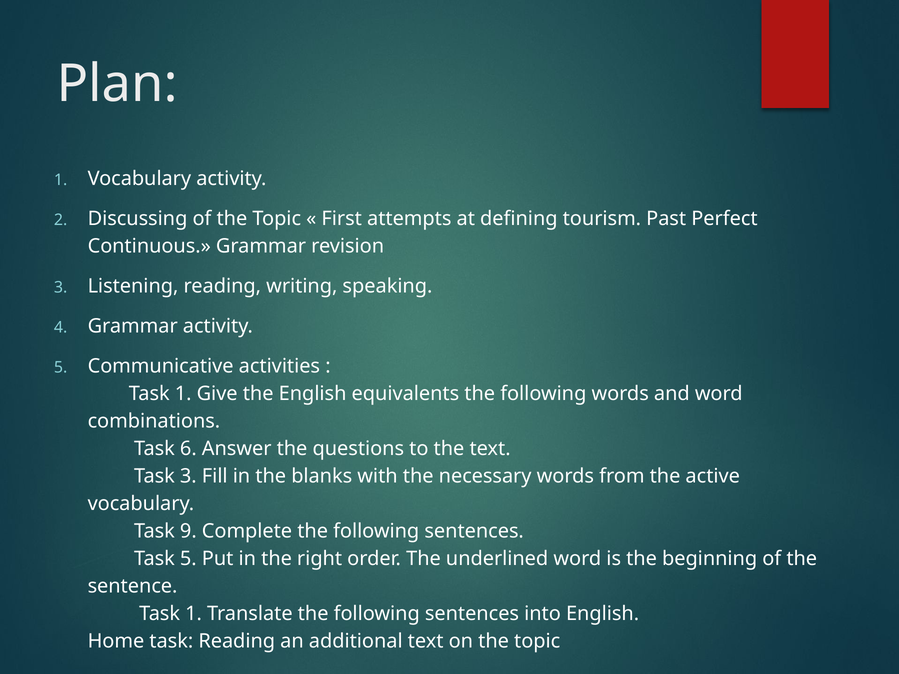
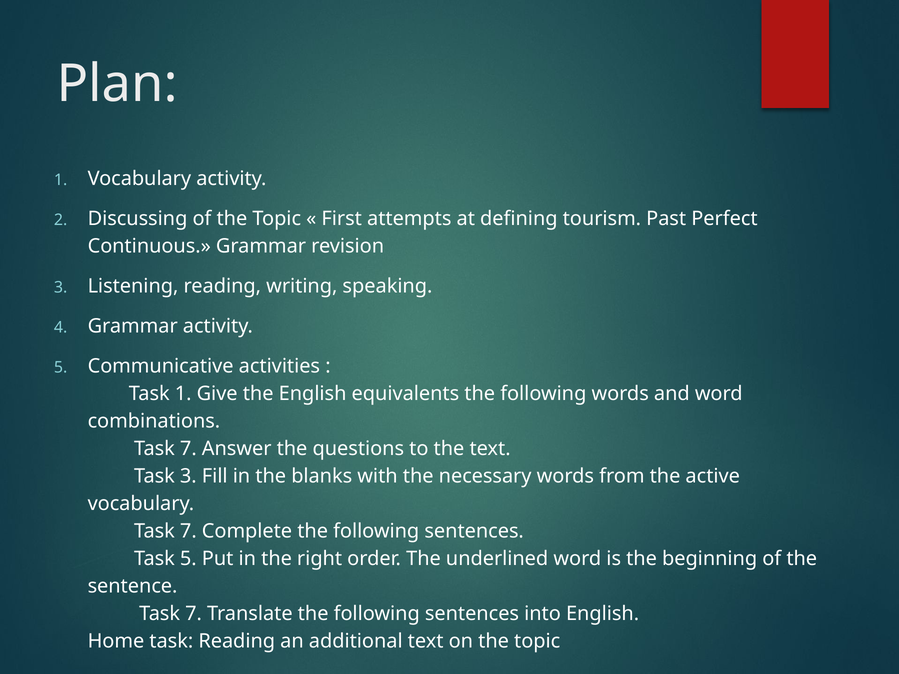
6 at (188, 449): 6 -> 7
9 at (188, 531): 9 -> 7
1 at (194, 614): 1 -> 7
